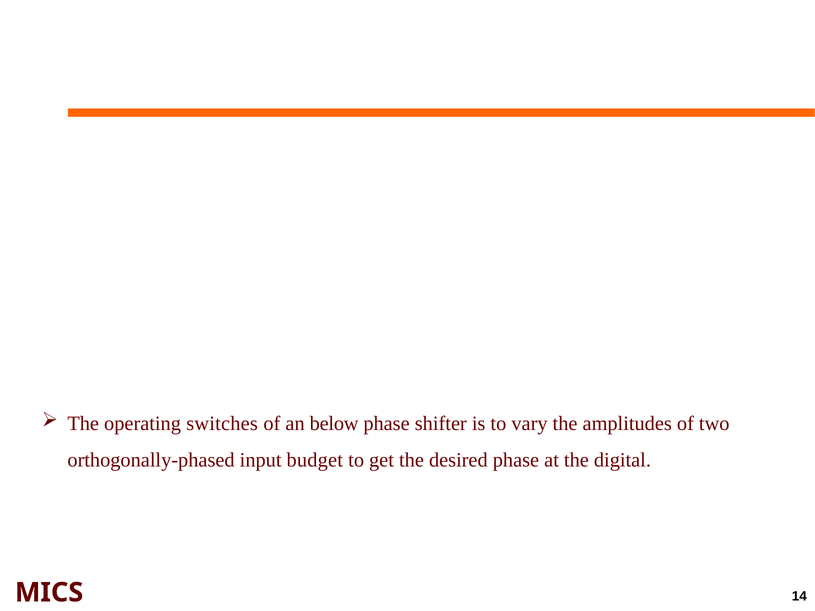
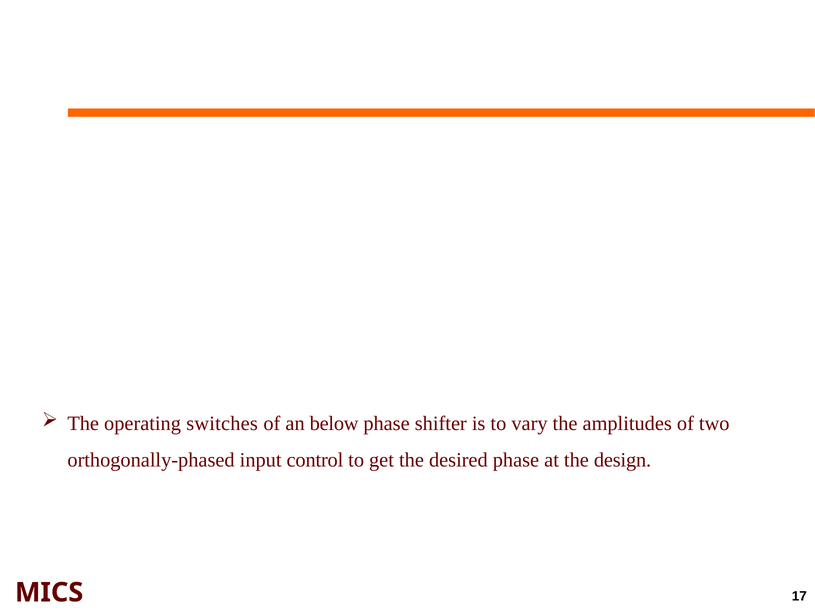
budget: budget -> control
digital: digital -> design
14: 14 -> 17
